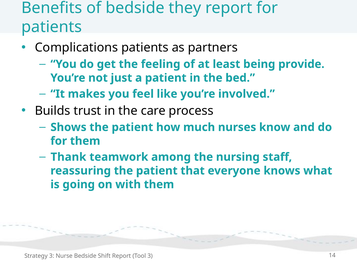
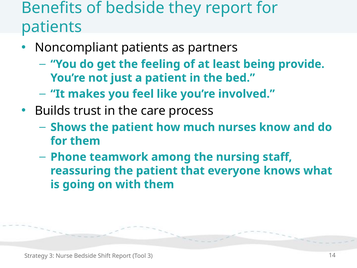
Complications: Complications -> Noncompliant
Thank: Thank -> Phone
